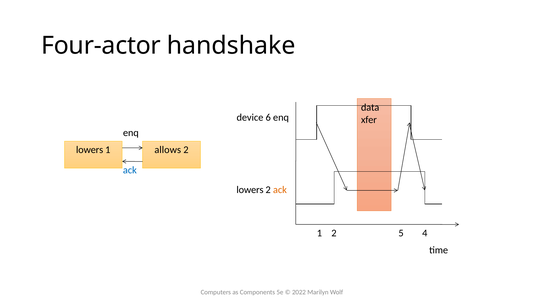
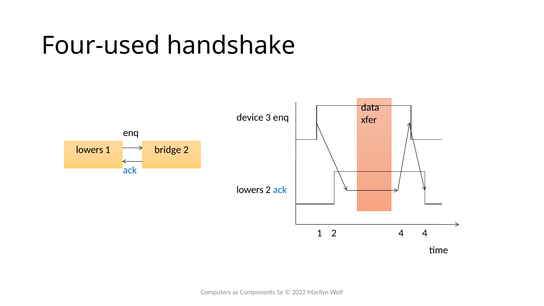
Four-actor: Four-actor -> Four-used
6: 6 -> 3
allows: allows -> bridge
ack at (280, 190) colour: orange -> blue
2 5: 5 -> 4
